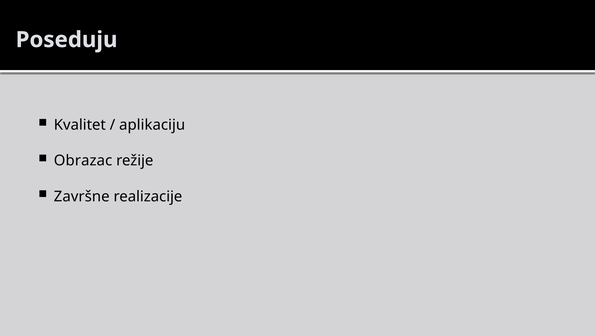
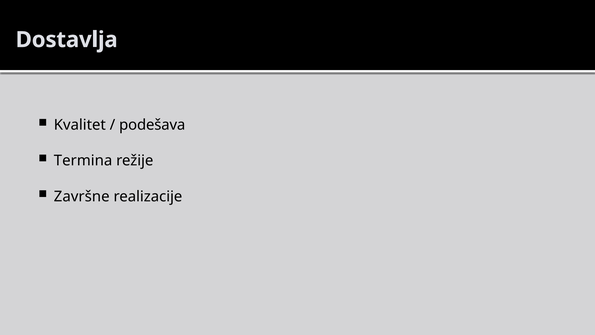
Poseduju: Poseduju -> Dostavlja
aplikaciju: aplikaciju -> podešava
Obrazac: Obrazac -> Termina
